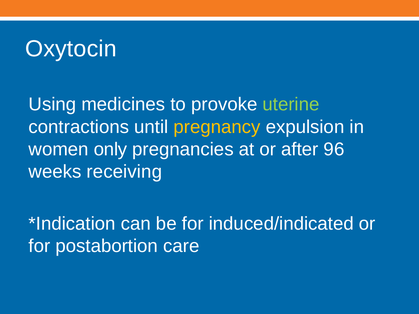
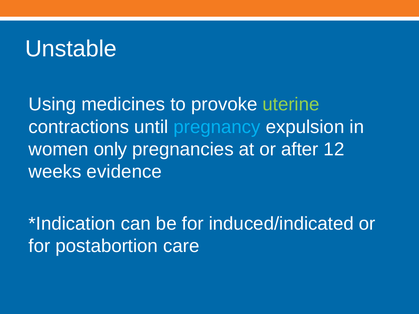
Oxytocin: Oxytocin -> Unstable
pregnancy colour: yellow -> light blue
96: 96 -> 12
receiving: receiving -> evidence
